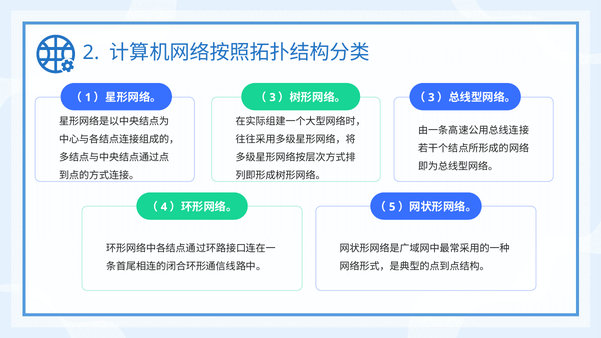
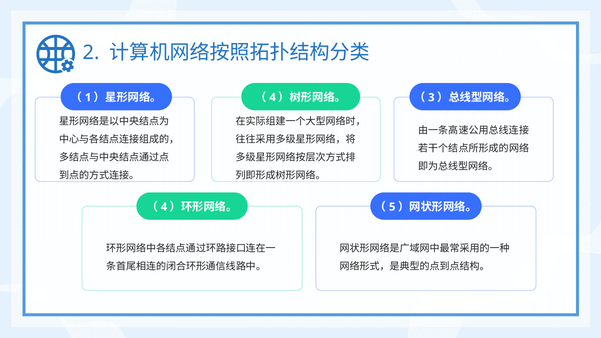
3 at (273, 97): 3 -> 4
